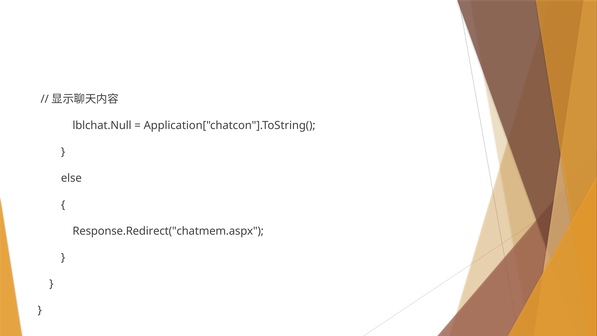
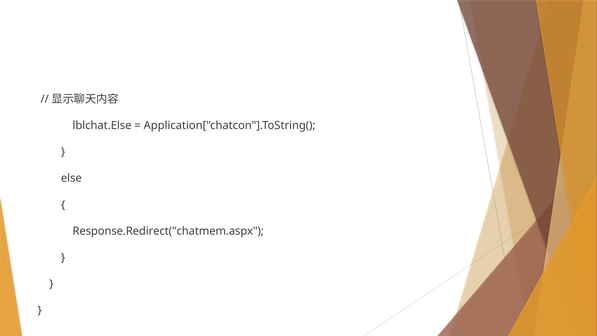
lblchat.Null: lblchat.Null -> lblchat.Else
